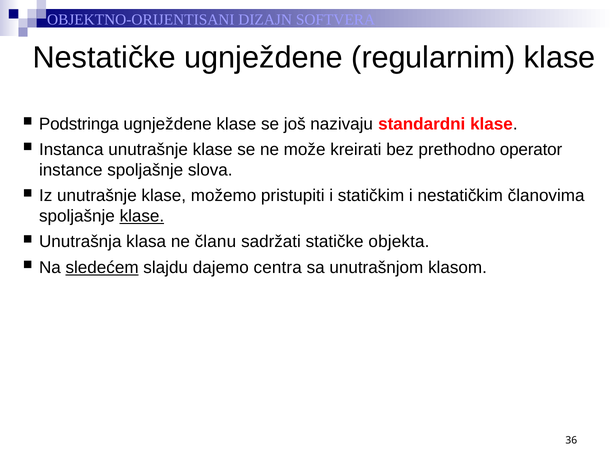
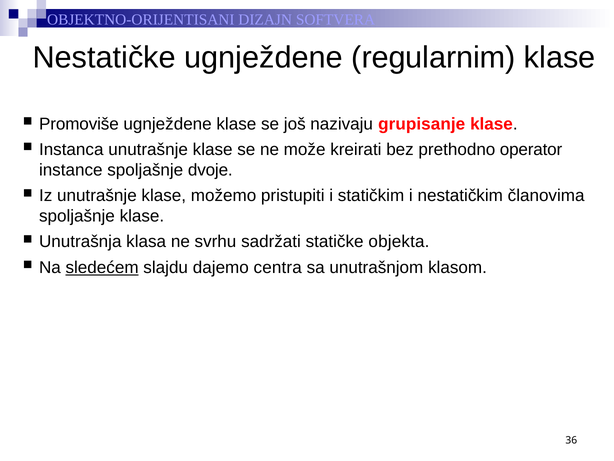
Podstringa: Podstringa -> Promoviše
standardni: standardni -> grupisanje
slova: slova -> dvoje
klase at (142, 216) underline: present -> none
članu: članu -> svrhu
